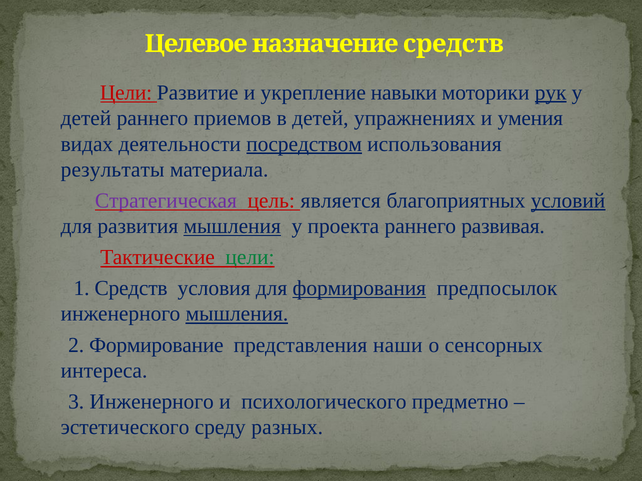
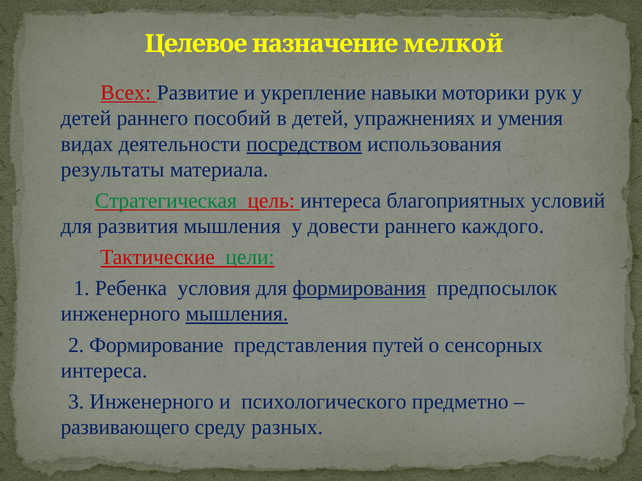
назначение средств: средств -> мелкой
Цели at (126, 93): Цели -> Всех
рук underline: present -> none
приемов: приемов -> пособий
Стратегическая colour: purple -> green
цель является: является -> интереса
условий underline: present -> none
мышления at (232, 227) underline: present -> none
проекта: проекта -> довести
развивая: развивая -> каждого
1 Средств: Средств -> Ребенка
наши: наши -> путей
эстетического: эстетического -> развивающего
